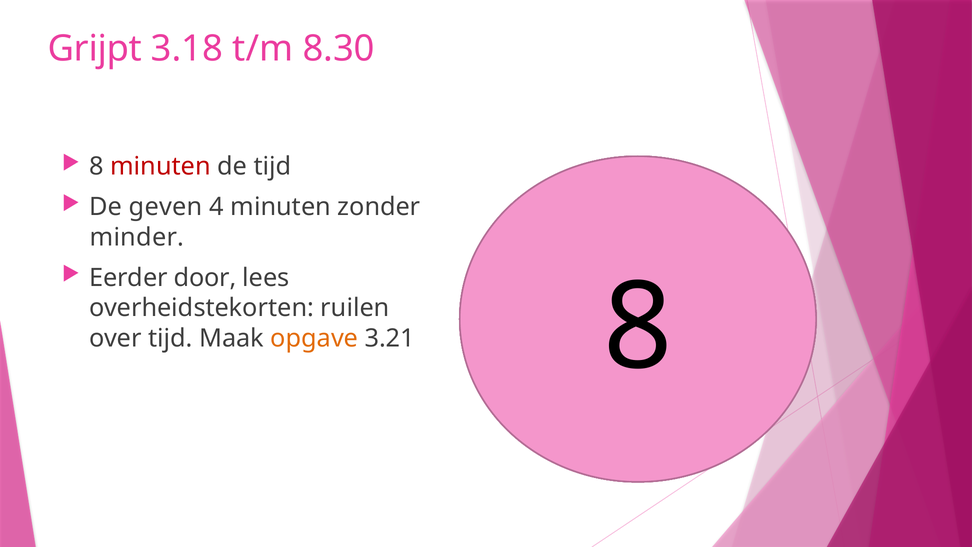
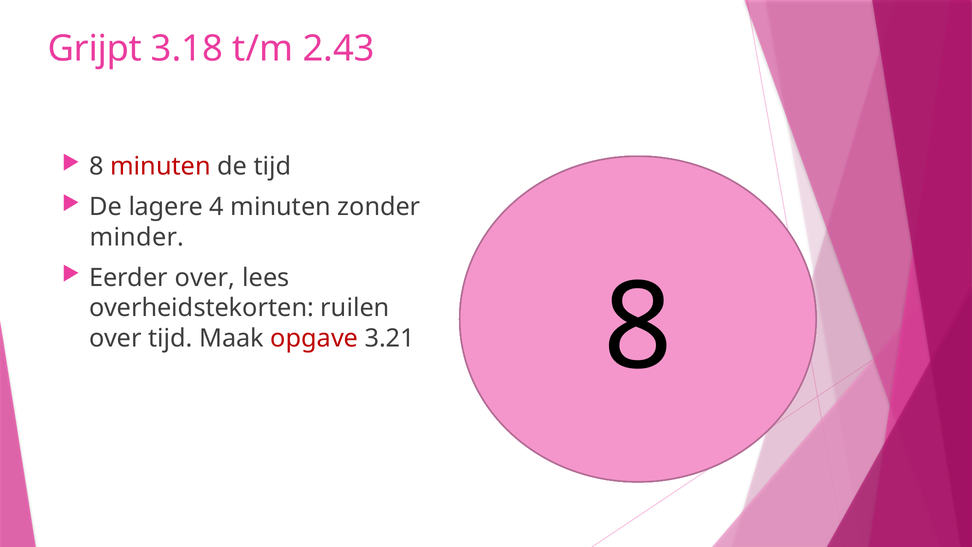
8.30: 8.30 -> 2.43
geven: geven -> lagere
Eerder door: door -> over
opgave colour: orange -> red
